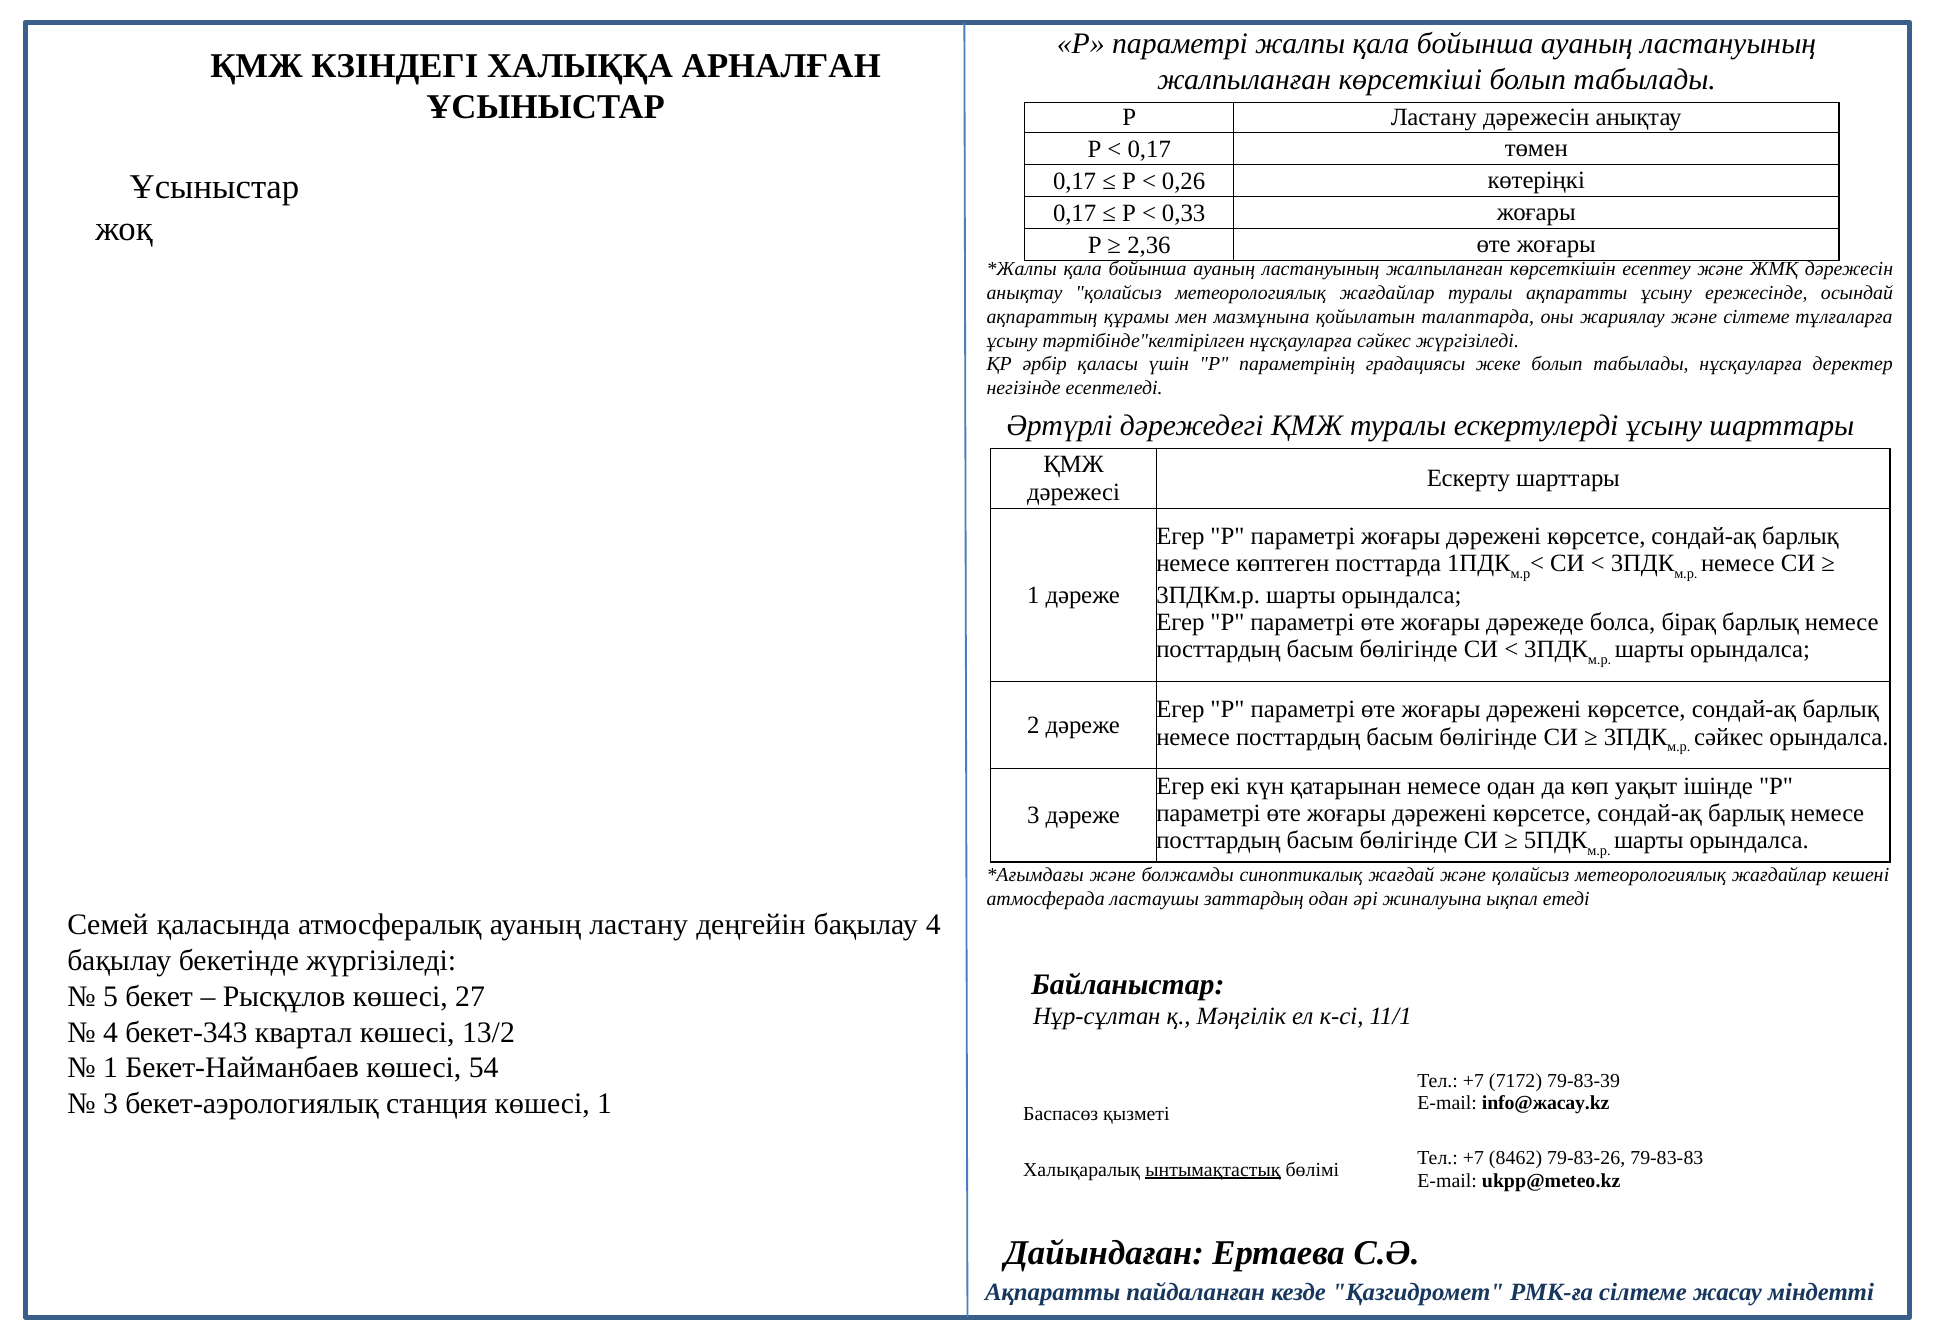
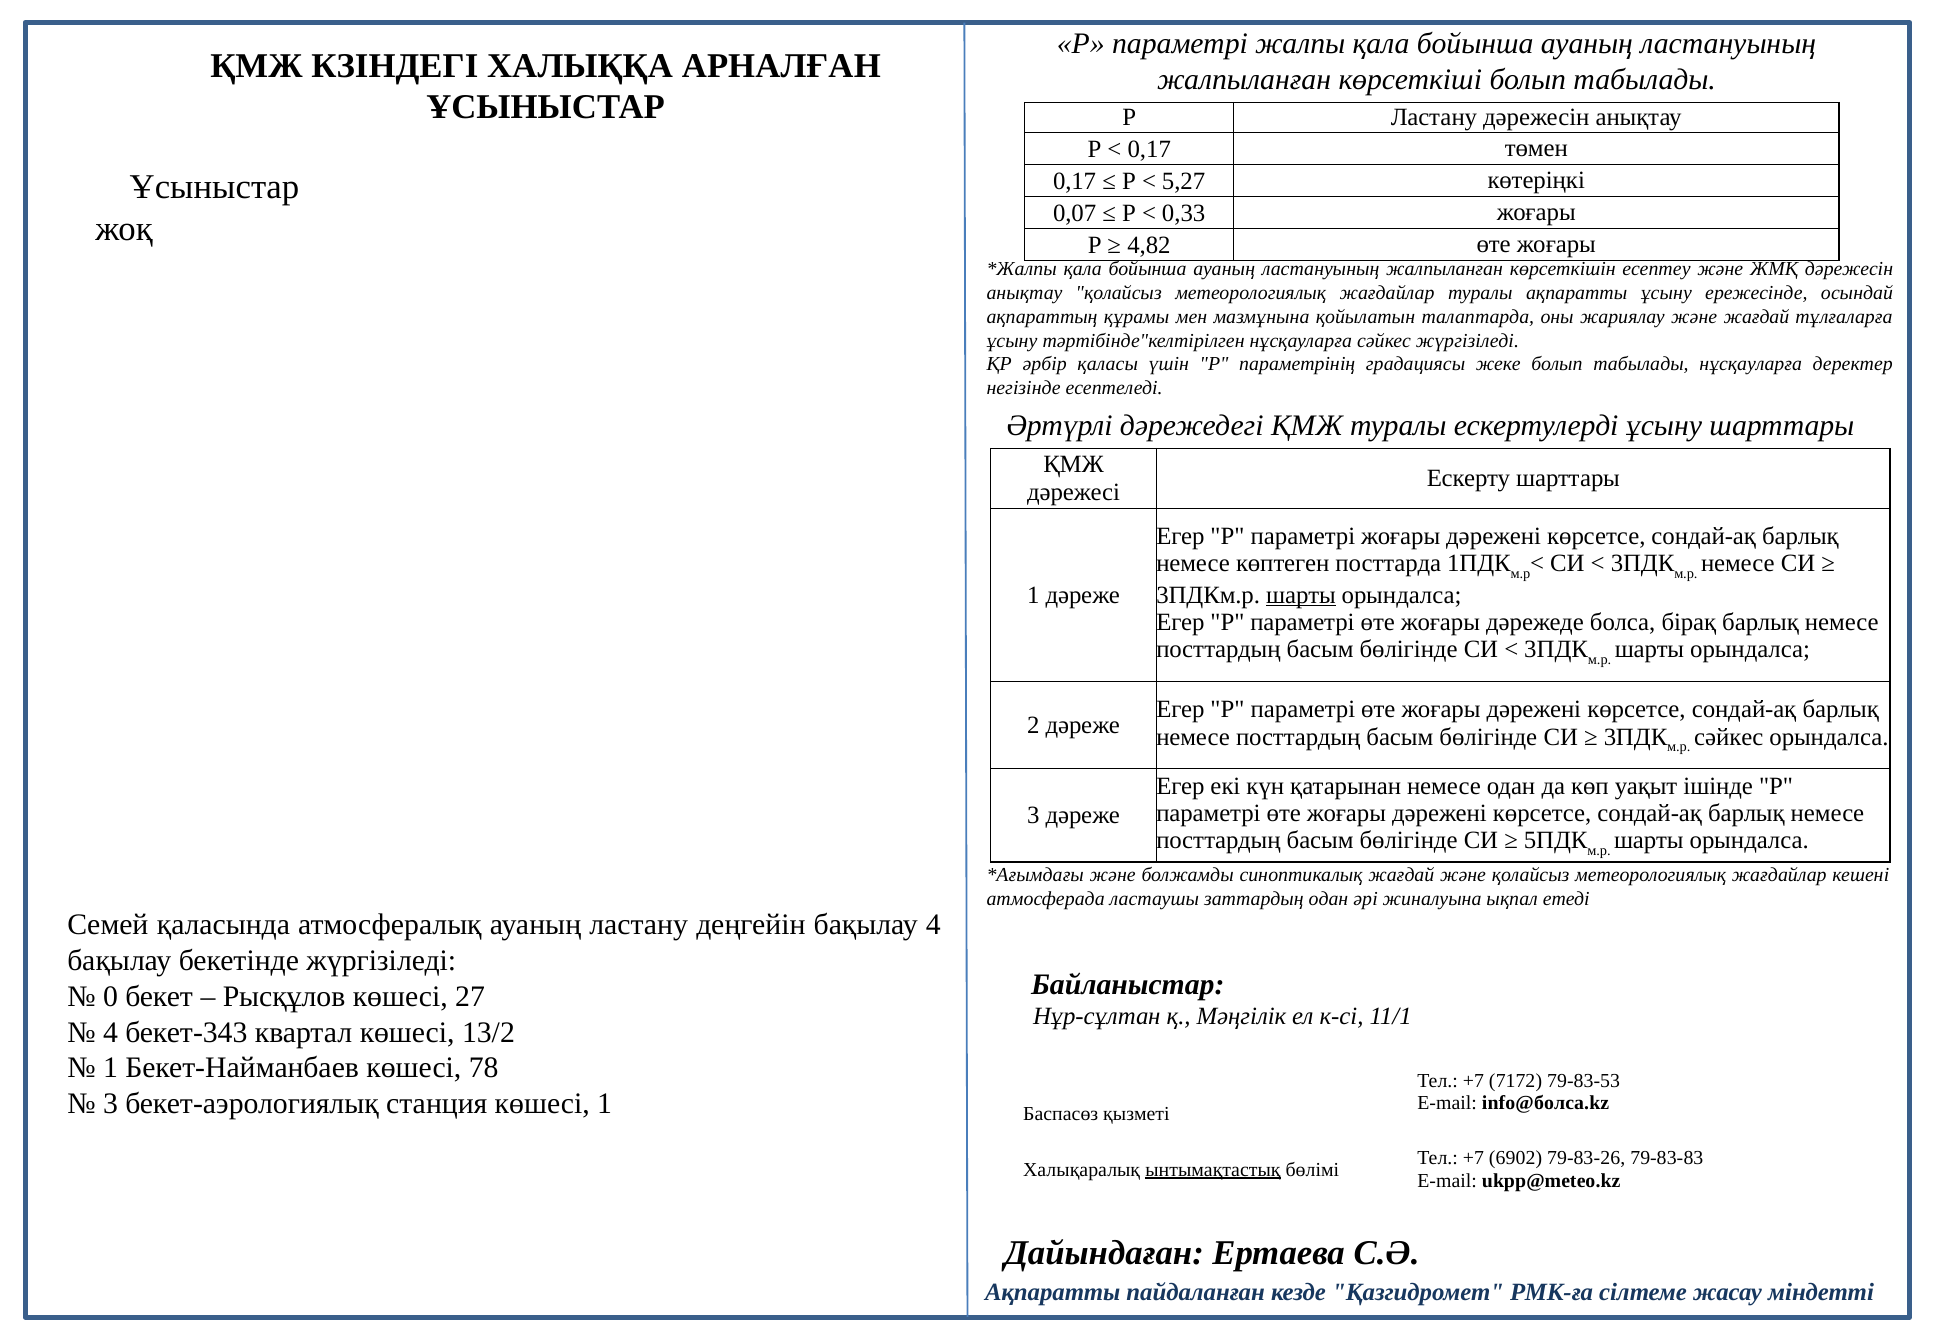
0,26: 0,26 -> 5,27
0,17 at (1075, 213): 0,17 -> 0,07
2,36: 2,36 -> 4,82
және сілтеме: сілтеме -> жағдай
шарты at (1301, 595) underline: none -> present
5: 5 -> 0
54: 54 -> 78
79-83-39: 79-83-39 -> 79-83-53
info@жасау.kz: info@жасау.kz -> info@болса.kz
8462: 8462 -> 6902
